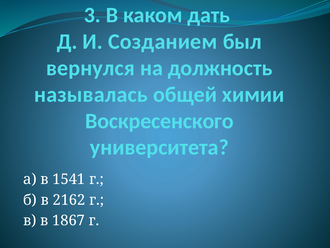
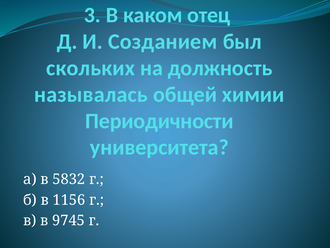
дать: дать -> отец
вернулся: вернулся -> скольких
Воскресенского: Воскресенского -> Периодичности
1541: 1541 -> 5832
2162: 2162 -> 1156
1867: 1867 -> 9745
